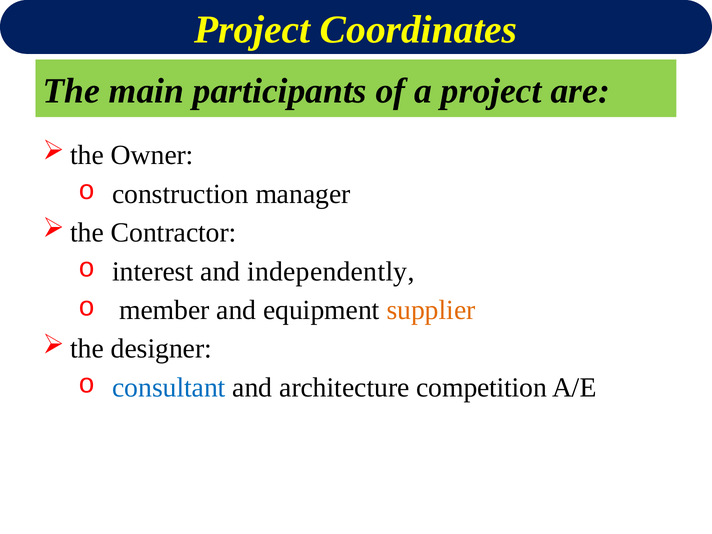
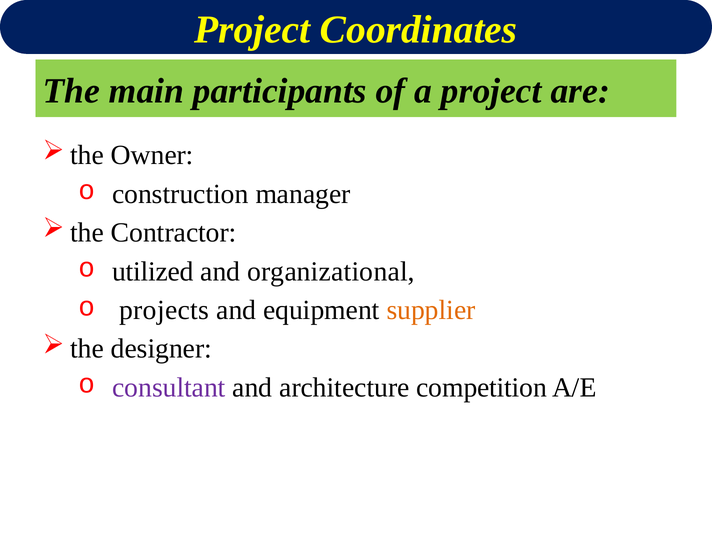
interest: interest -> utilized
independently: independently -> organizational
member: member -> projects
consultant colour: blue -> purple
